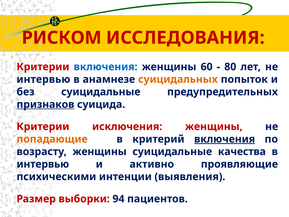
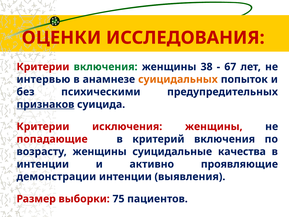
РИСКОМ: РИСКОМ -> ОЦЕНКИ
включения at (106, 67) colour: blue -> green
60: 60 -> 38
80: 80 -> 67
без суицидальные: суицидальные -> психическими
попадающие colour: orange -> red
включения at (225, 139) underline: present -> none
интервью at (43, 164): интервью -> интенции
психическими: психическими -> демонстрации
94: 94 -> 75
